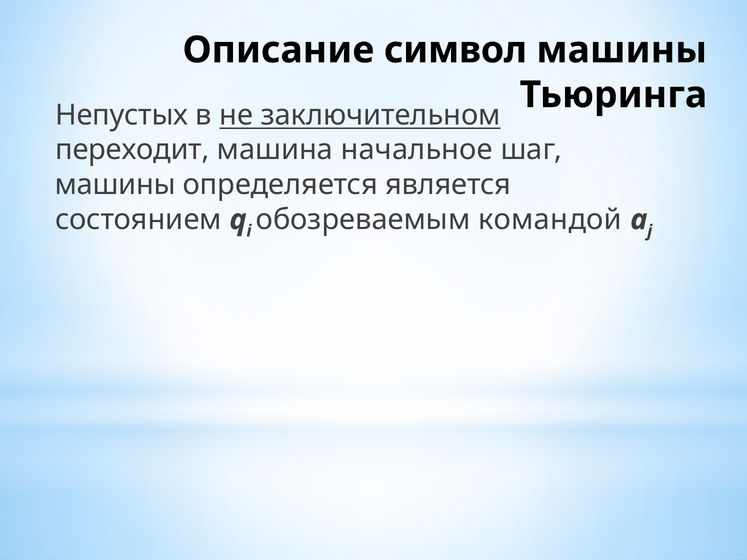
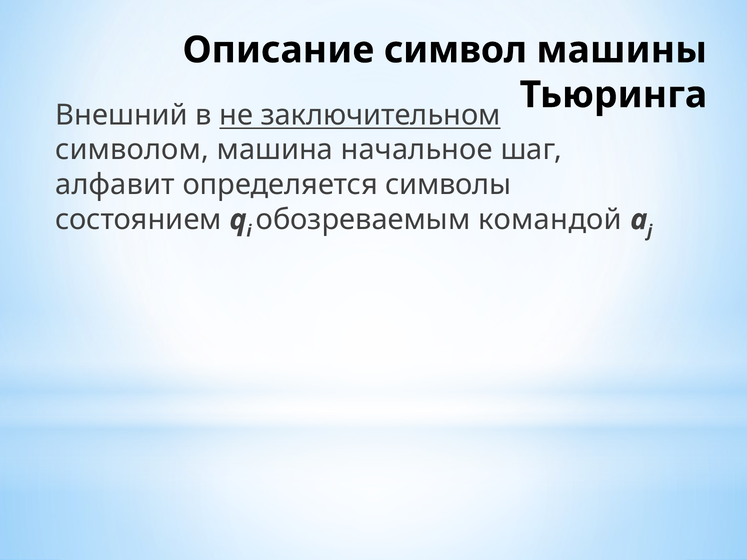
Непустых: Непустых -> Внешний
переходит: переходит -> символом
машины at (115, 185): машины -> алфавит
является: является -> символы
